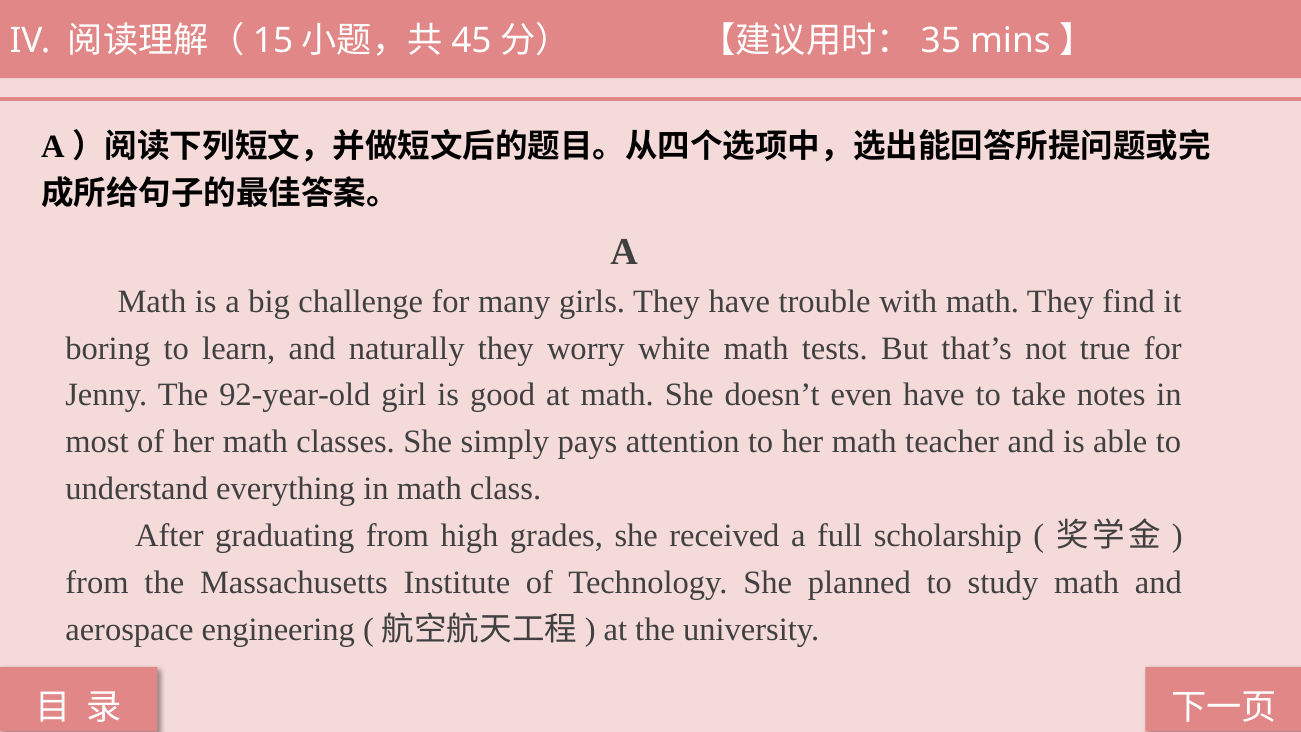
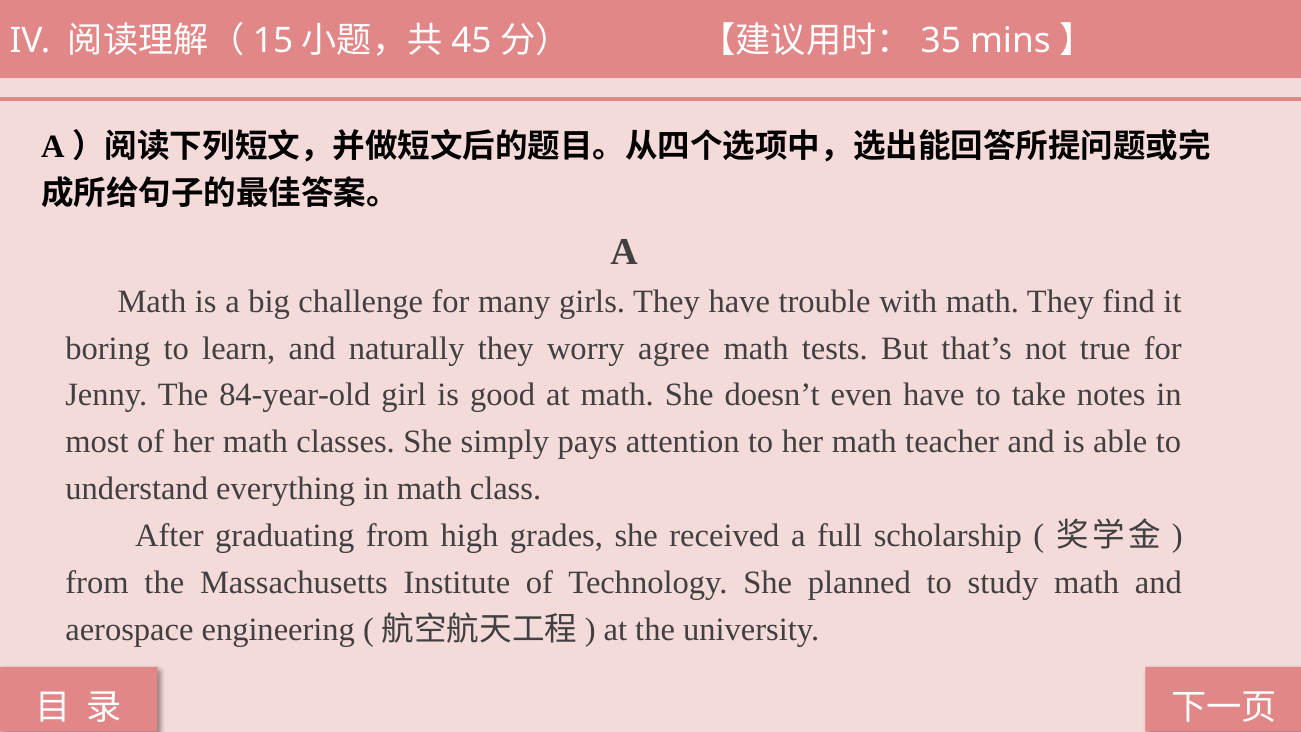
white: white -> agree
92-year-old: 92-year-old -> 84-year-old
